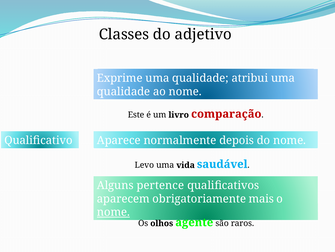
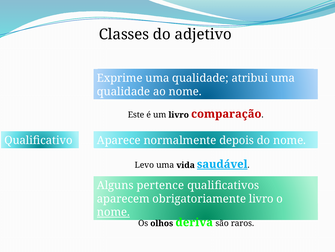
saudável underline: none -> present
obrigatoriamente mais: mais -> livro
agente: agente -> deriva
